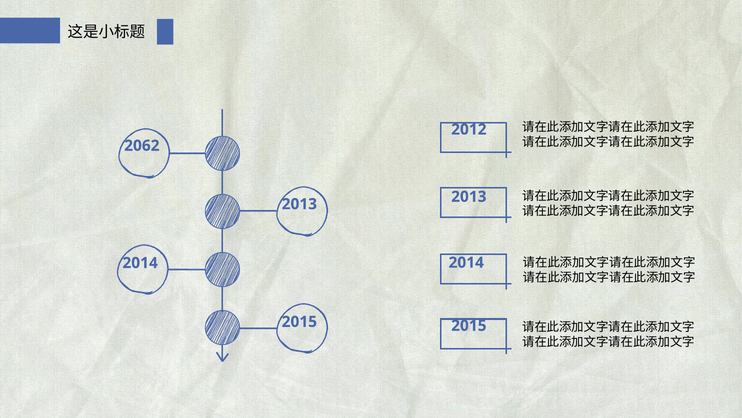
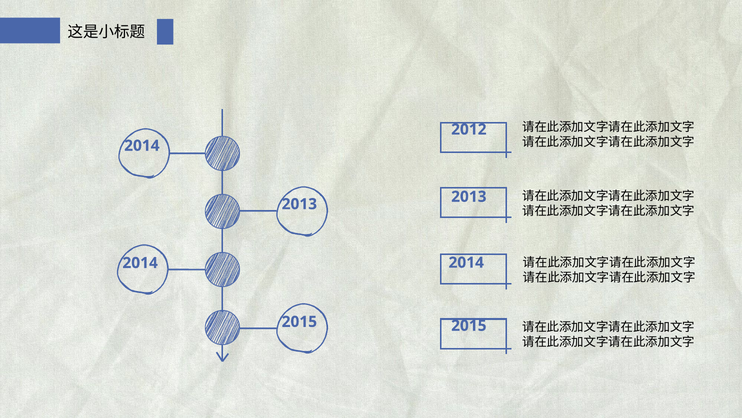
2062 at (142, 145): 2062 -> 2014
